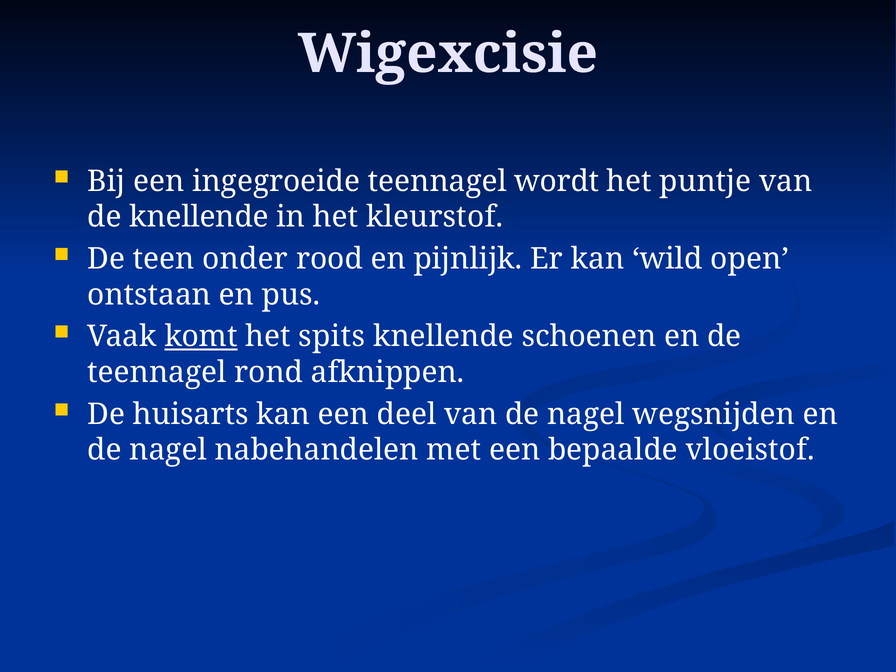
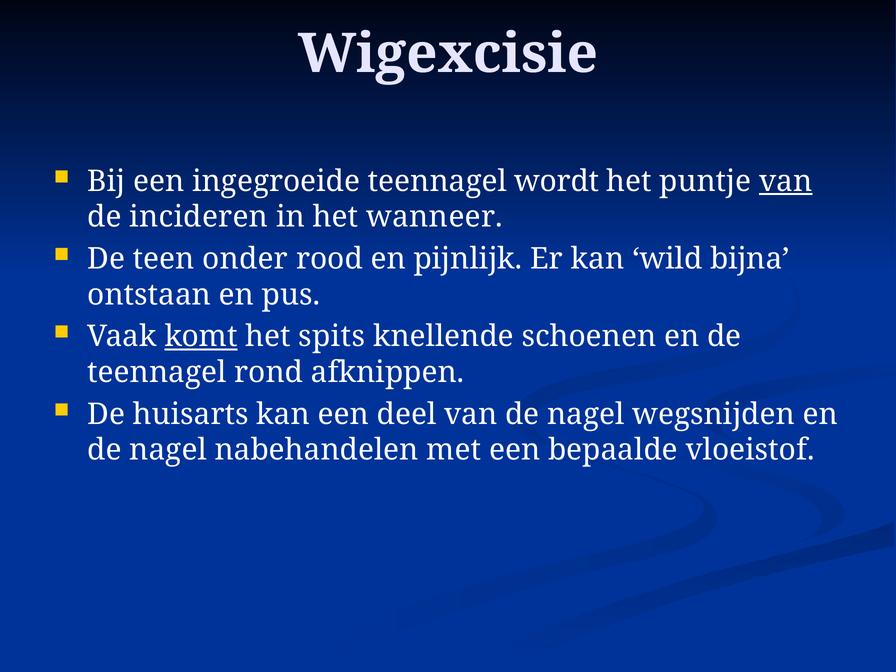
van at (786, 181) underline: none -> present
de knellende: knellende -> incideren
kleurstof: kleurstof -> wanneer
open: open -> bijna
